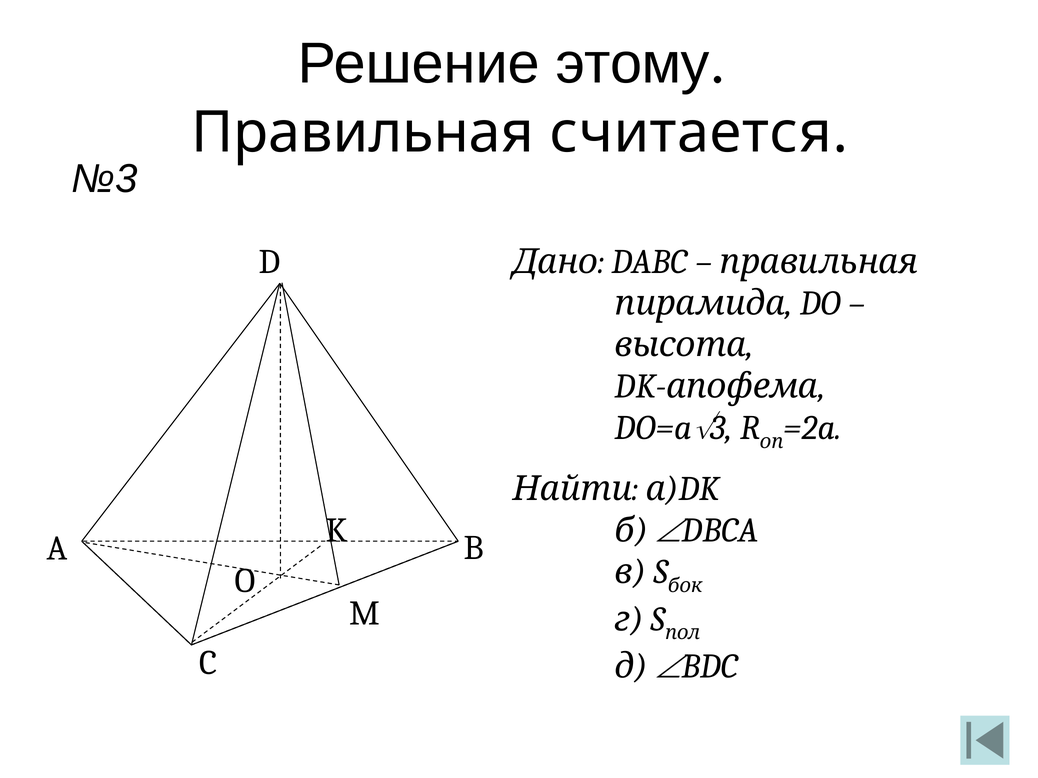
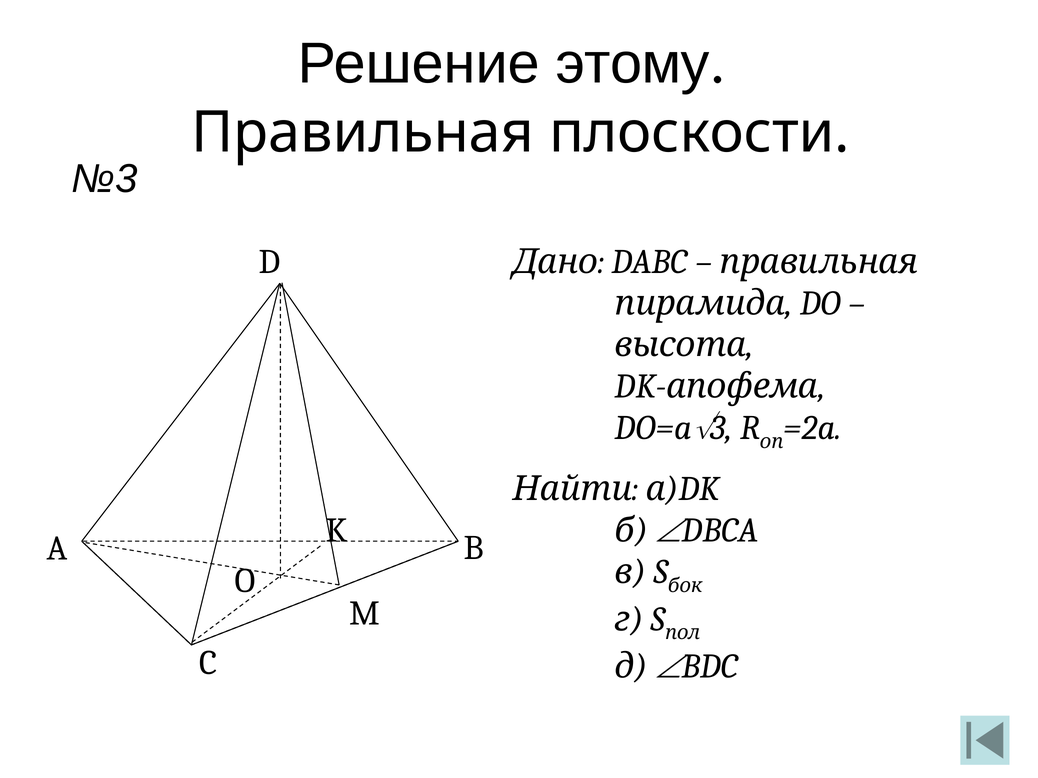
считается: считается -> плоскости
